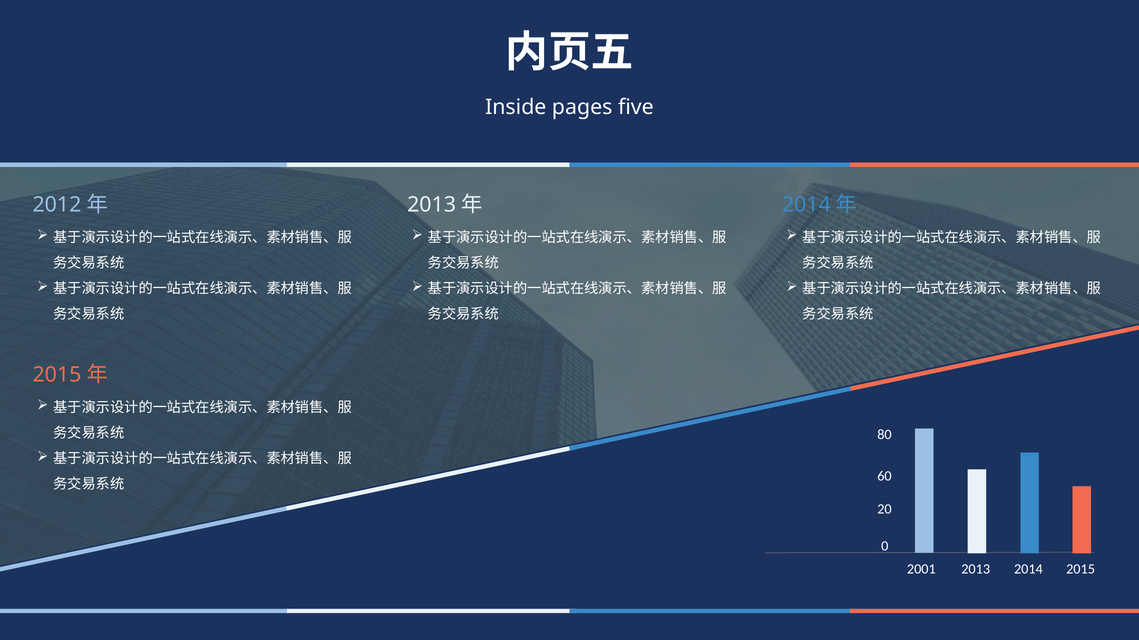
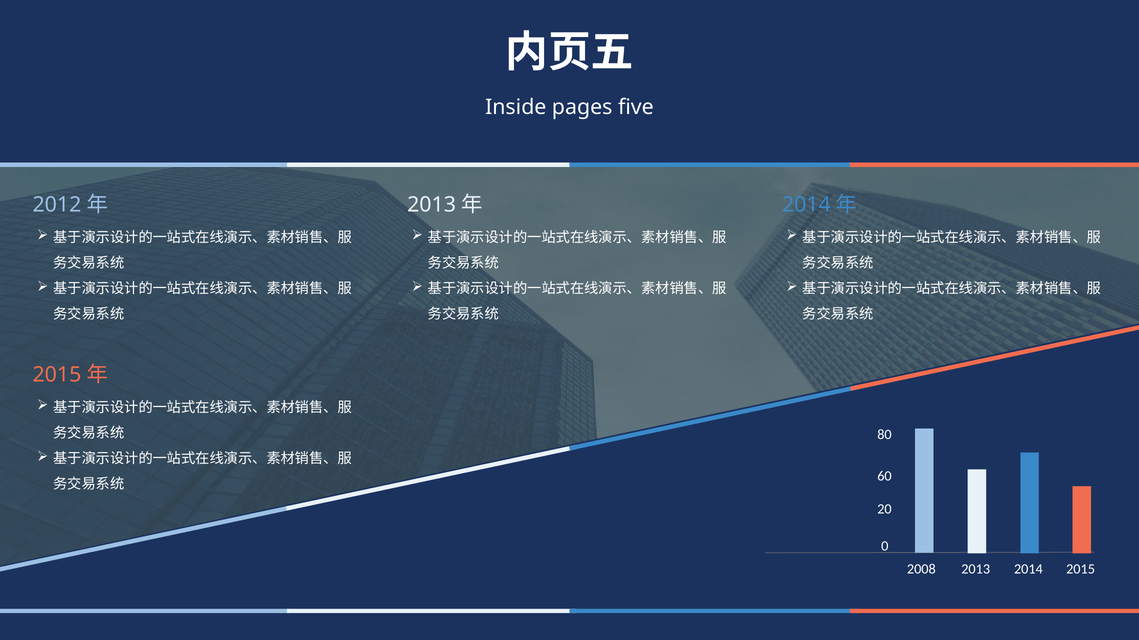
2001: 2001 -> 2008
